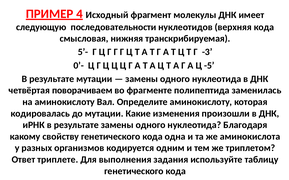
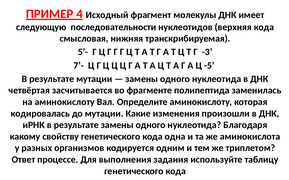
0’-: 0’- -> 7’-
поворачиваем: поворачиваем -> засчитывается
триплете: триплете -> процессе
